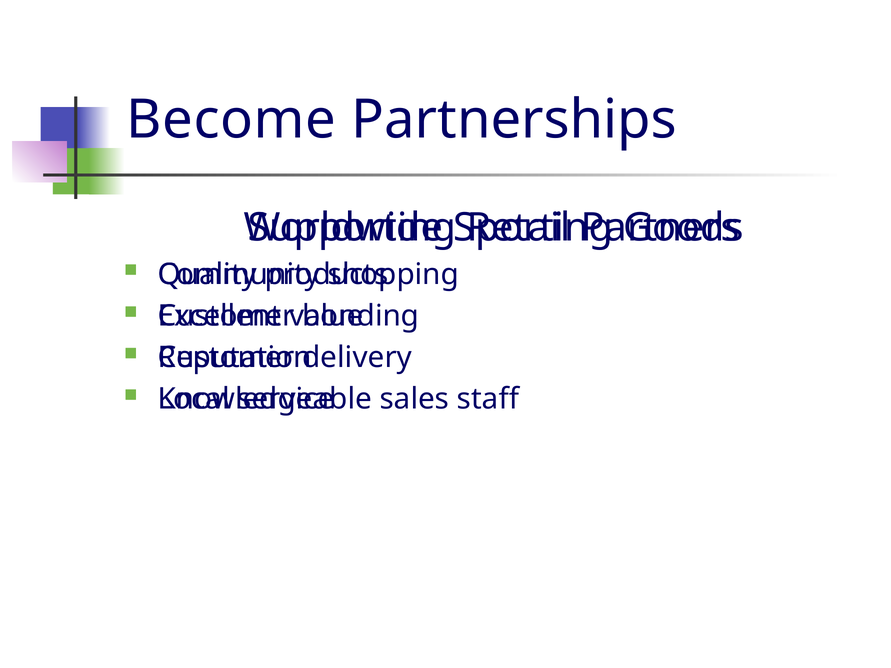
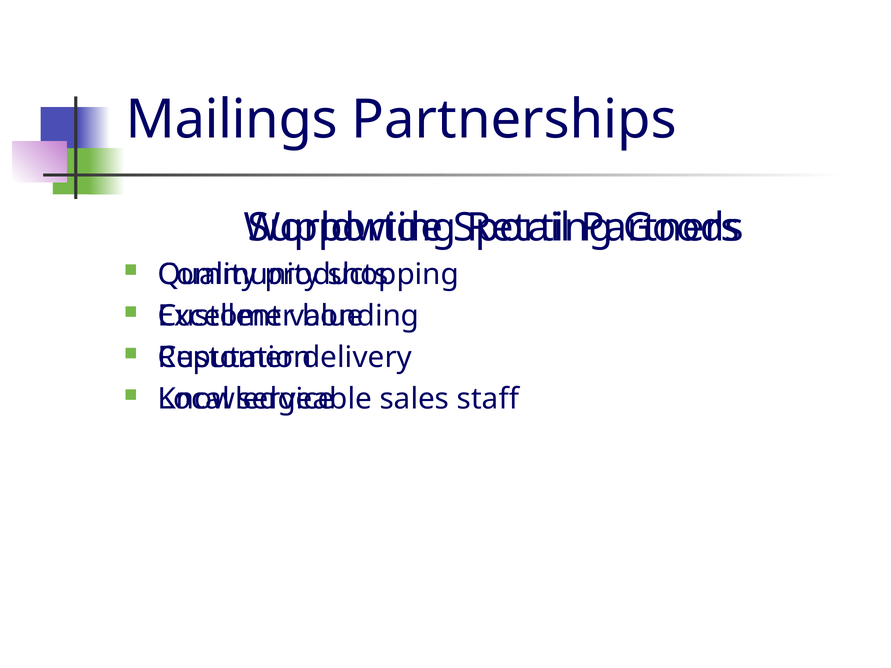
Become: Become -> Mailings
